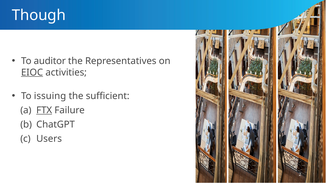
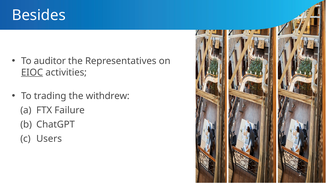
Though: Though -> Besides
issuing: issuing -> trading
sufficient: sufficient -> withdrew
FTX underline: present -> none
